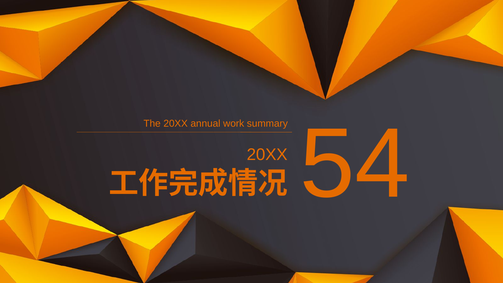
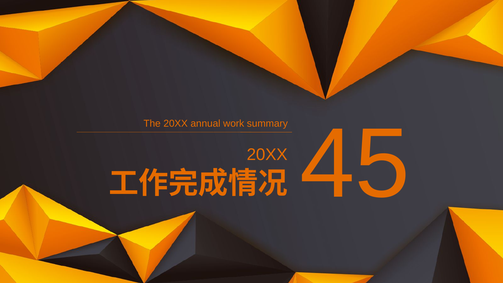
54: 54 -> 45
